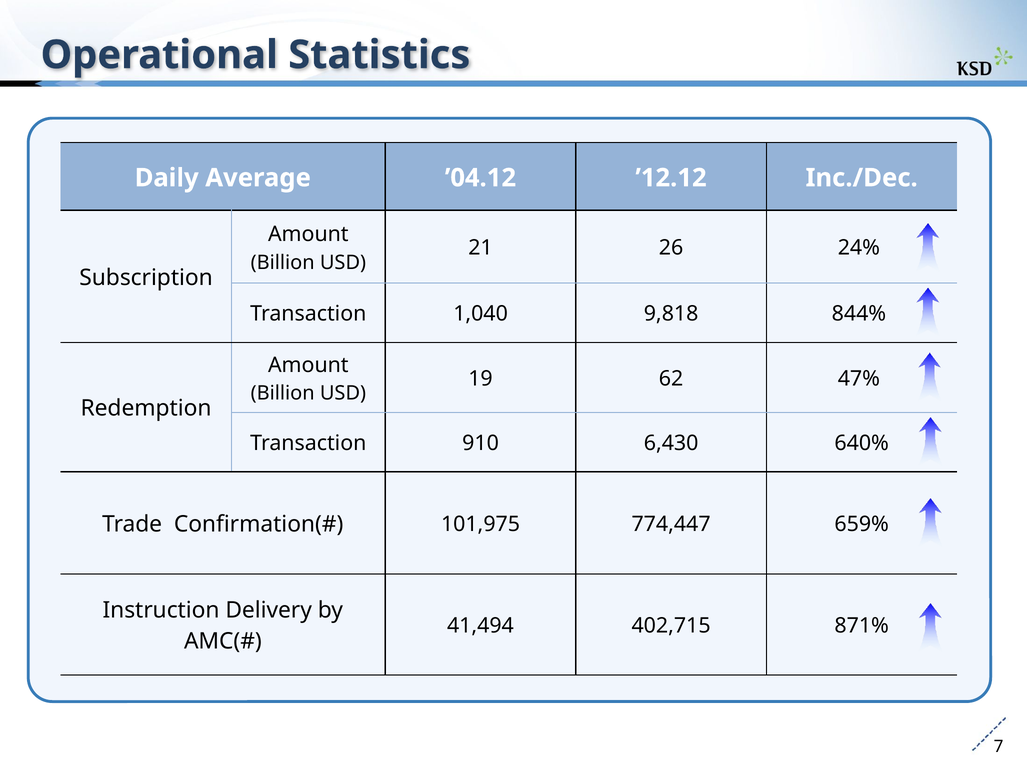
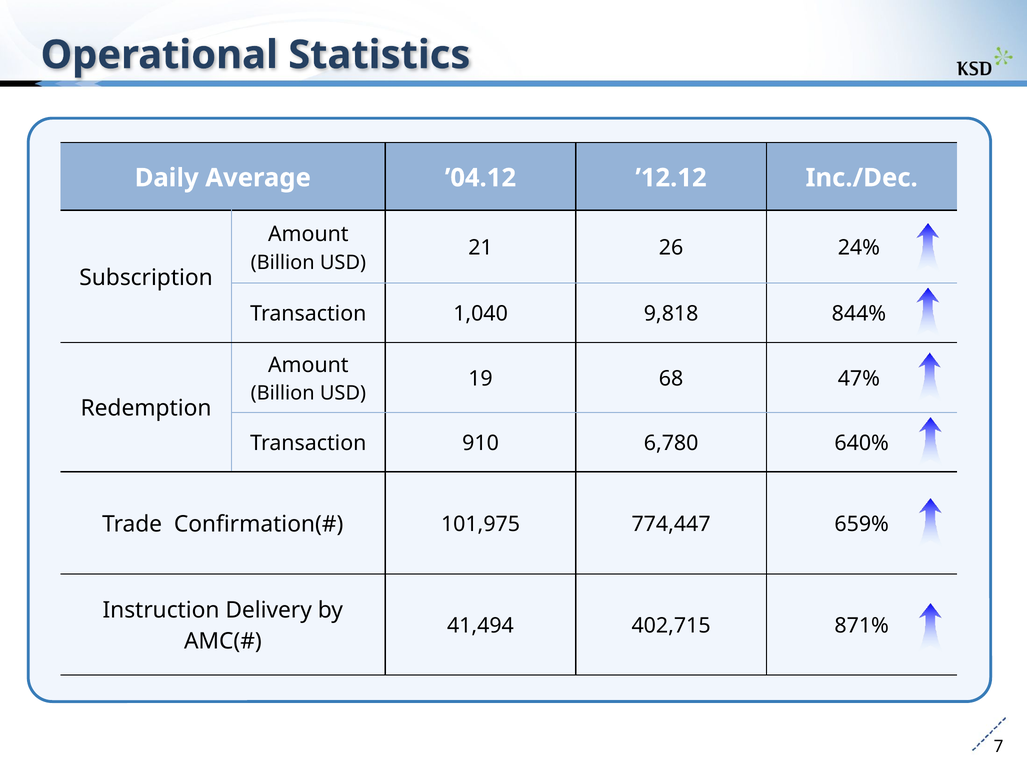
62: 62 -> 68
6,430: 6,430 -> 6,780
